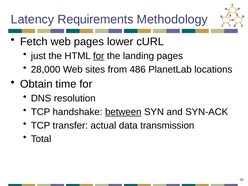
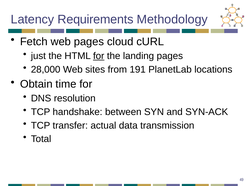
lower: lower -> cloud
486: 486 -> 191
between underline: present -> none
